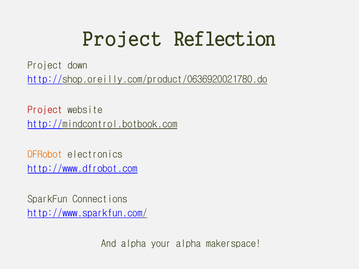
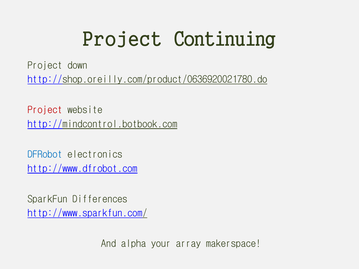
Reflection: Reflection -> Continuing
DFRobot colour: orange -> blue
Connections: Connections -> Differences
your alpha: alpha -> array
